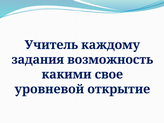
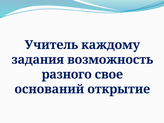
какими: какими -> разного
уровневой: уровневой -> оснований
